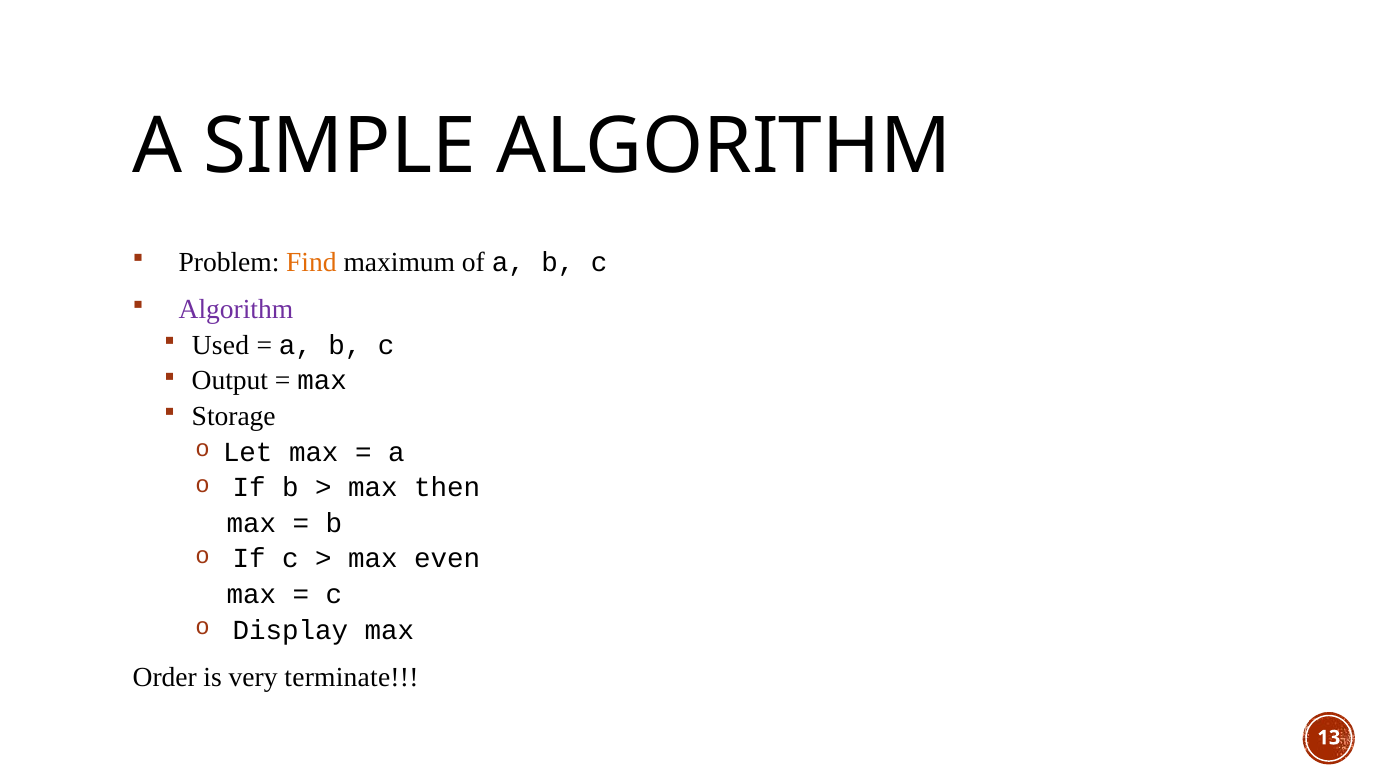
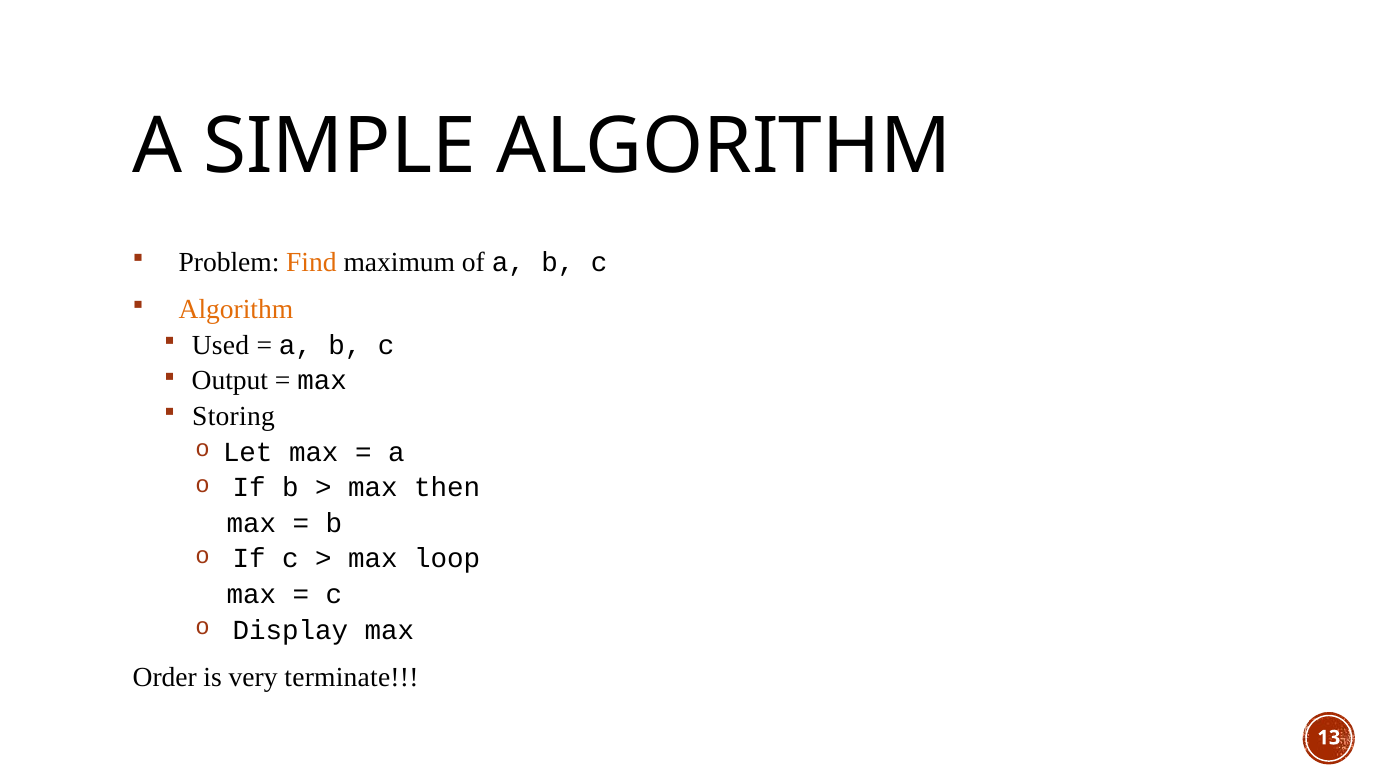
Algorithm at (236, 310) colour: purple -> orange
Storage: Storage -> Storing
even: even -> loop
